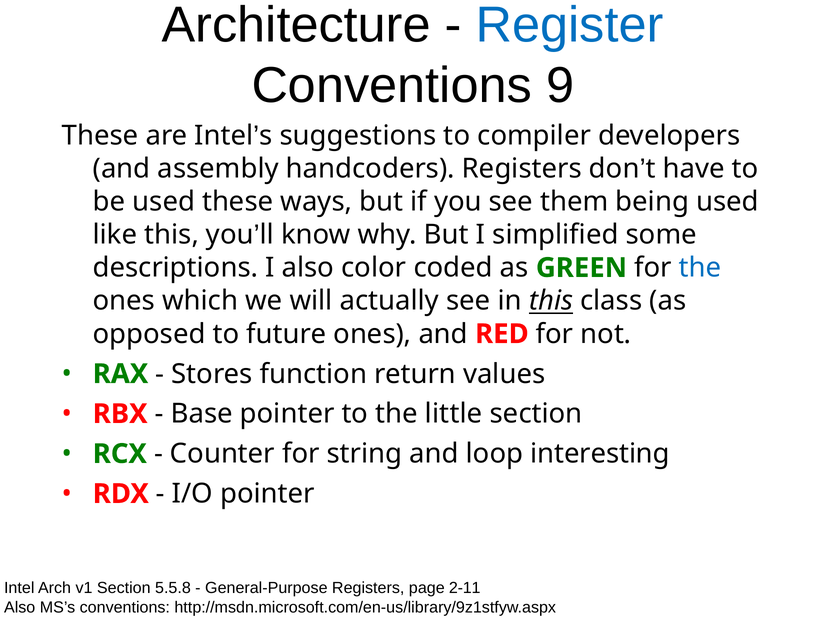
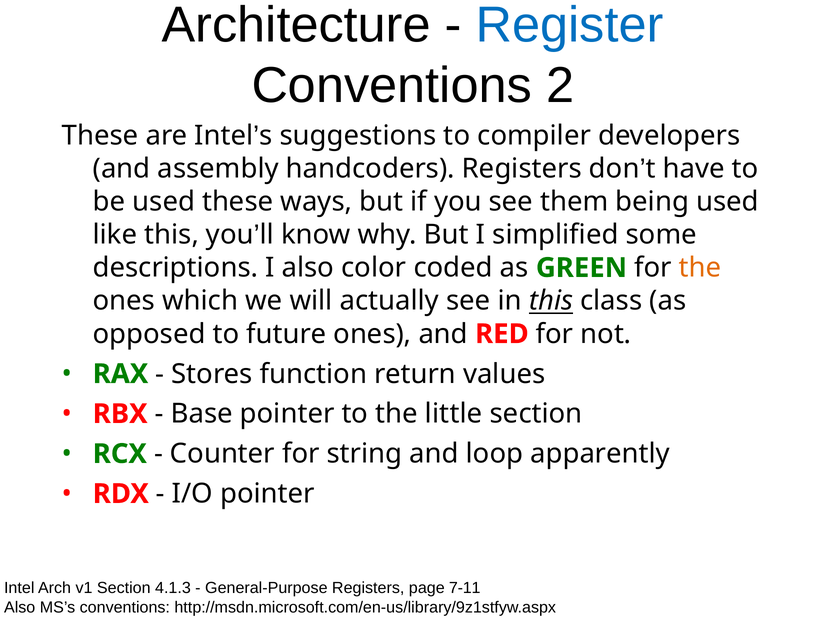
9: 9 -> 2
the at (700, 268) colour: blue -> orange
interesting: interesting -> apparently
5.5.8: 5.5.8 -> 4.1.3
2-11: 2-11 -> 7-11
